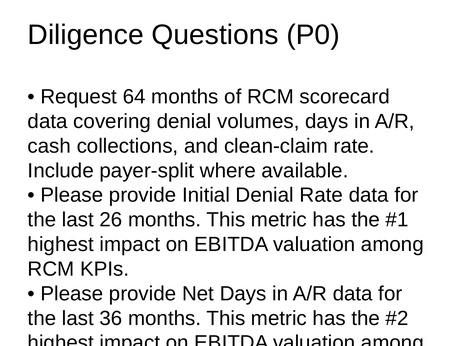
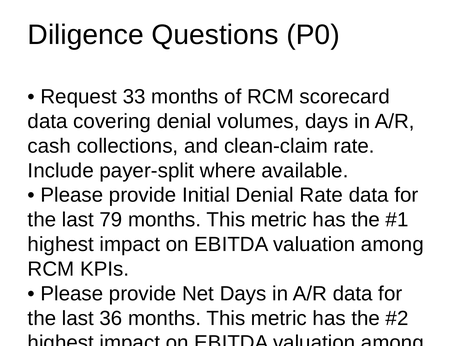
64: 64 -> 33
26: 26 -> 79
